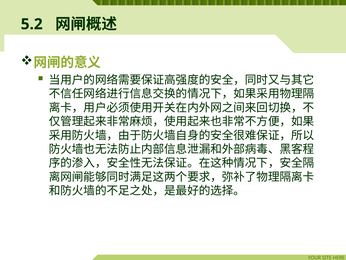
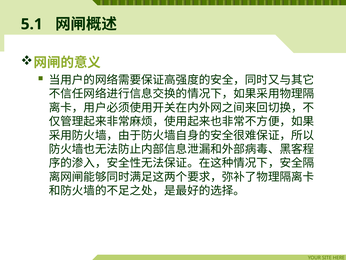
5.2: 5.2 -> 5.1
